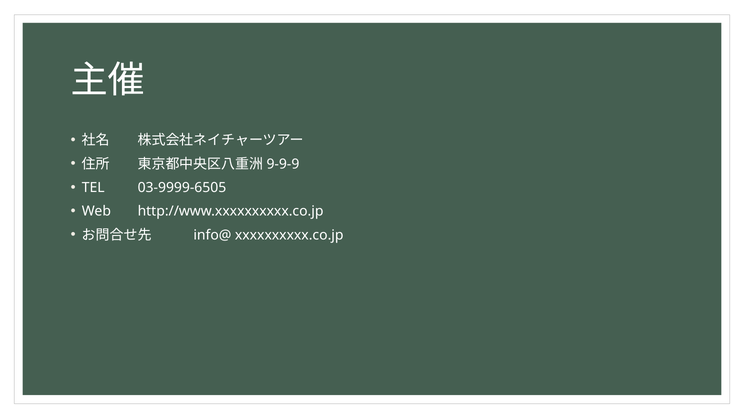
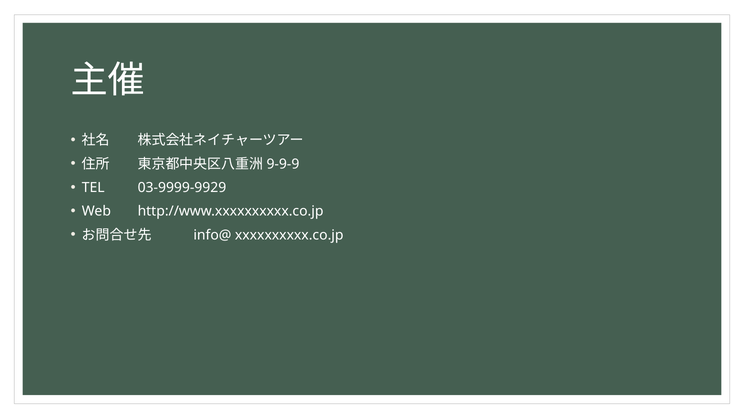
03-9999-6505: 03-9999-6505 -> 03-9999-9929
